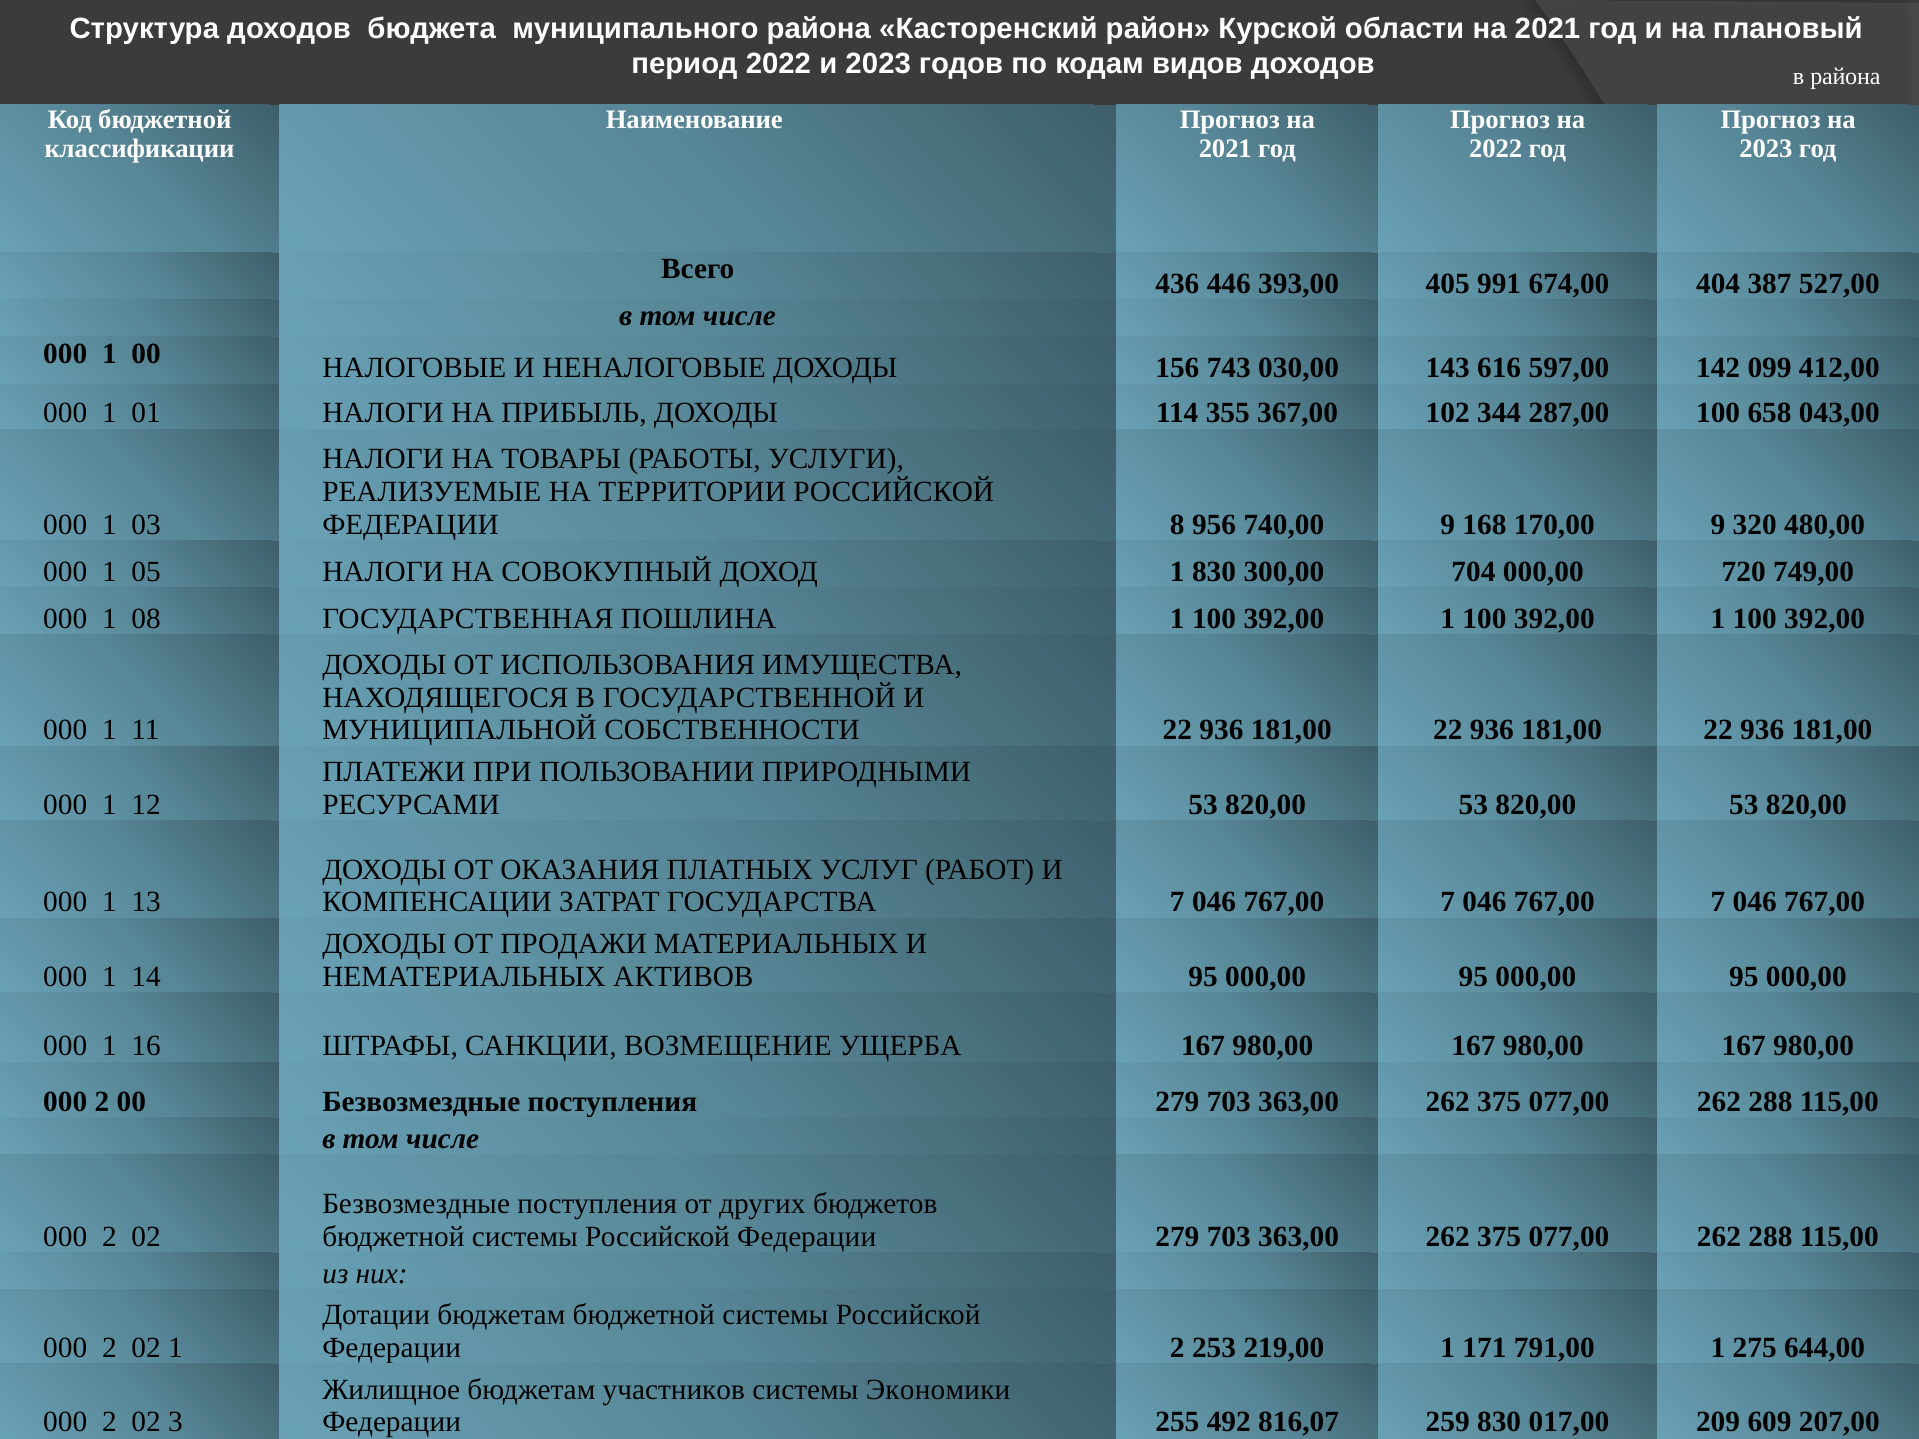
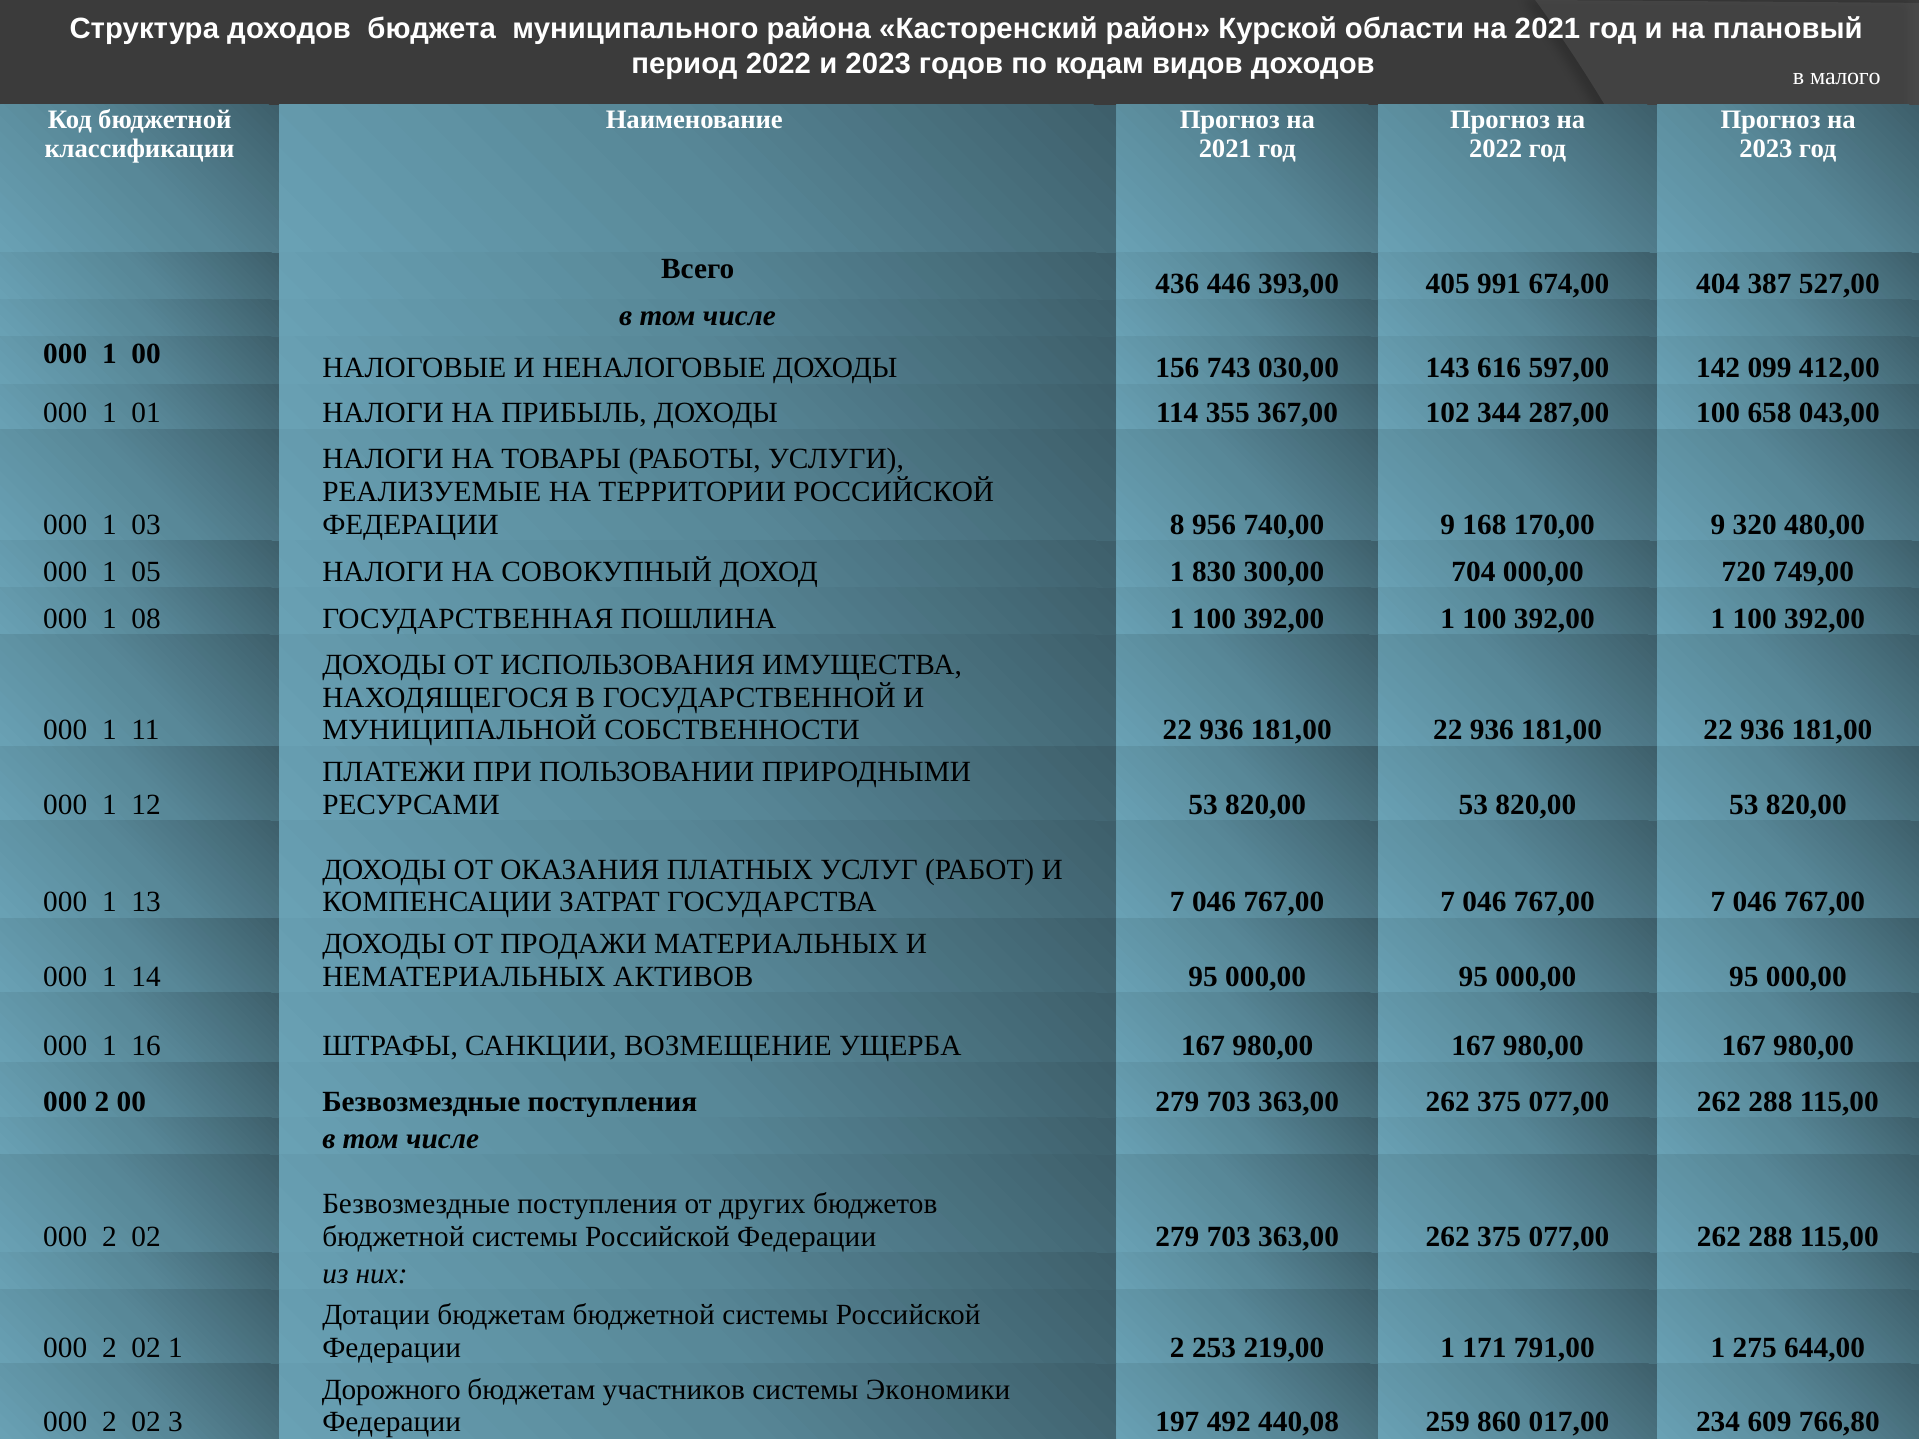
в района: района -> малого
Жилищное: Жилищное -> Дорожного
255: 255 -> 197
816,07: 816,07 -> 440,08
259 830: 830 -> 860
209: 209 -> 234
207,00: 207,00 -> 766,80
